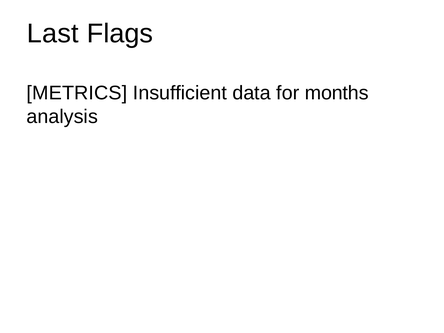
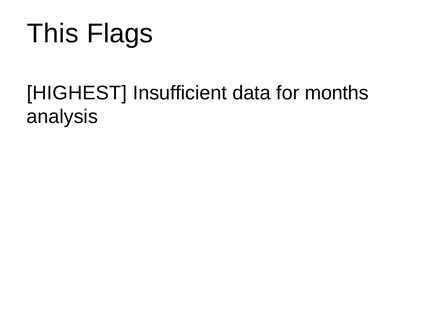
Last: Last -> This
METRICS: METRICS -> HIGHEST
